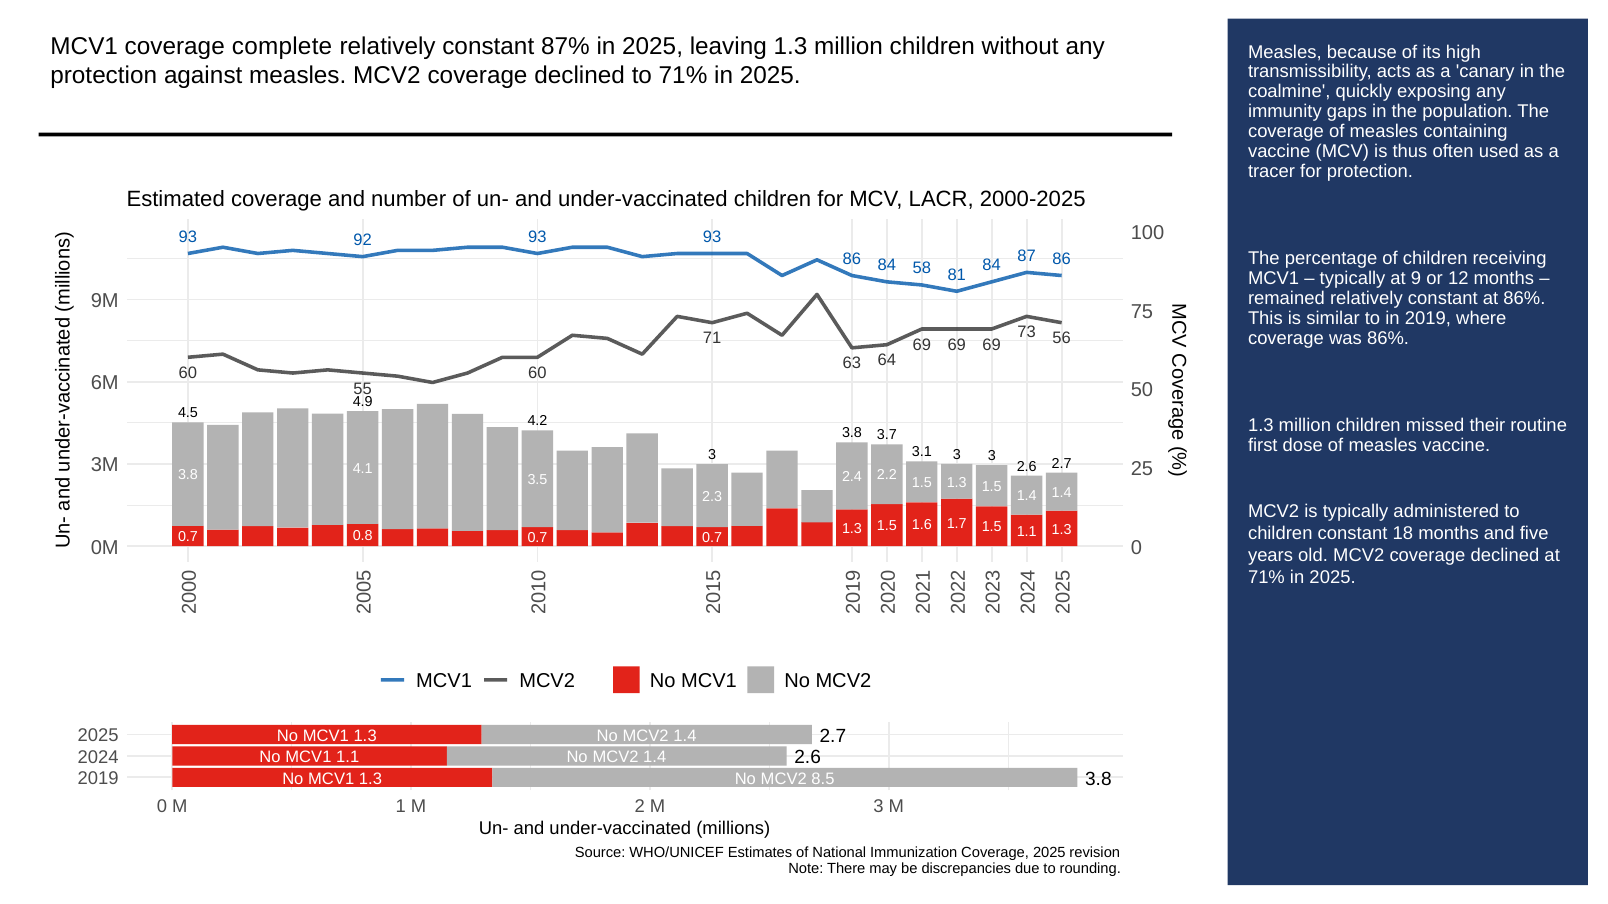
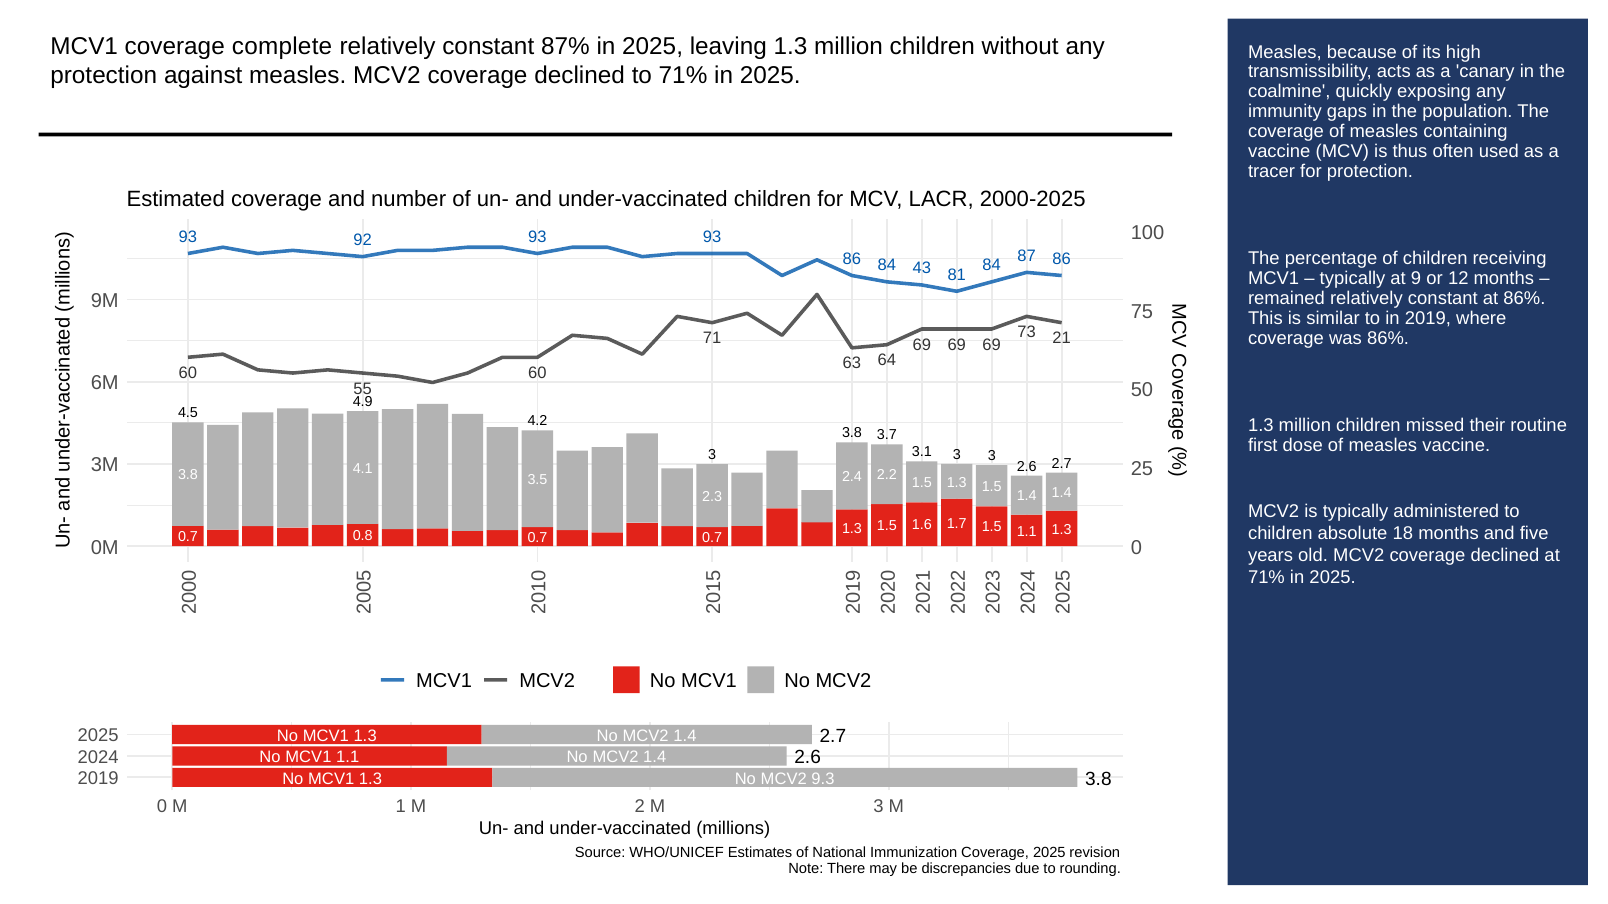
58: 58 -> 43
56: 56 -> 21
children constant: constant -> absolute
8.5: 8.5 -> 9.3
